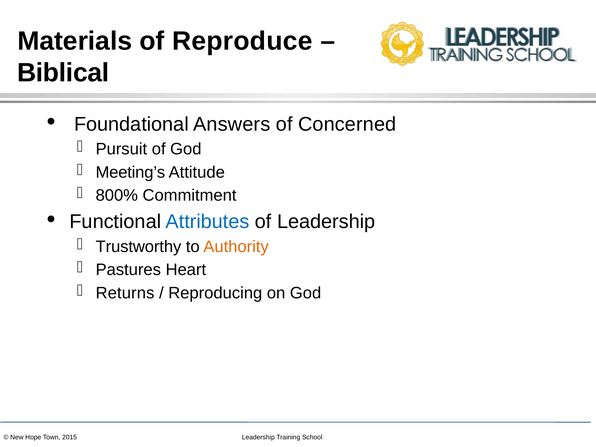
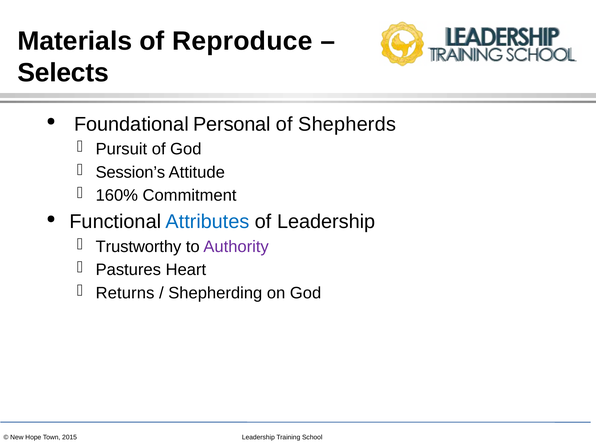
Biblical: Biblical -> Selects
Answers: Answers -> Personal
Concerned: Concerned -> Shepherds
Meeting’s: Meeting’s -> Session’s
800%: 800% -> 160%
Authority colour: orange -> purple
Reproducing: Reproducing -> Shepherding
